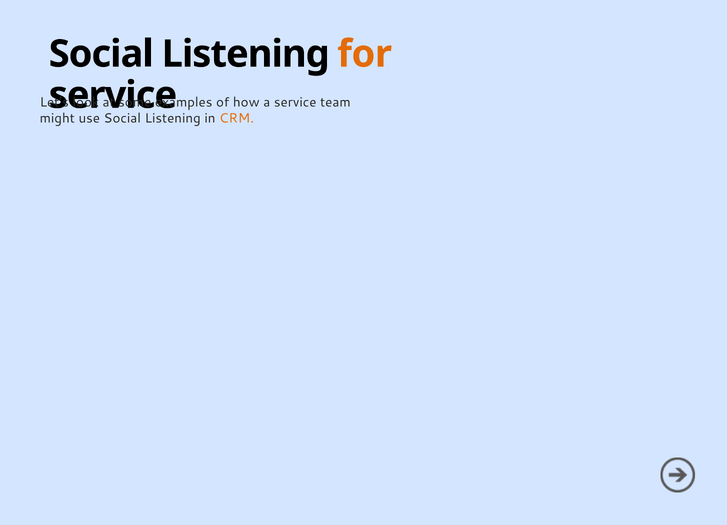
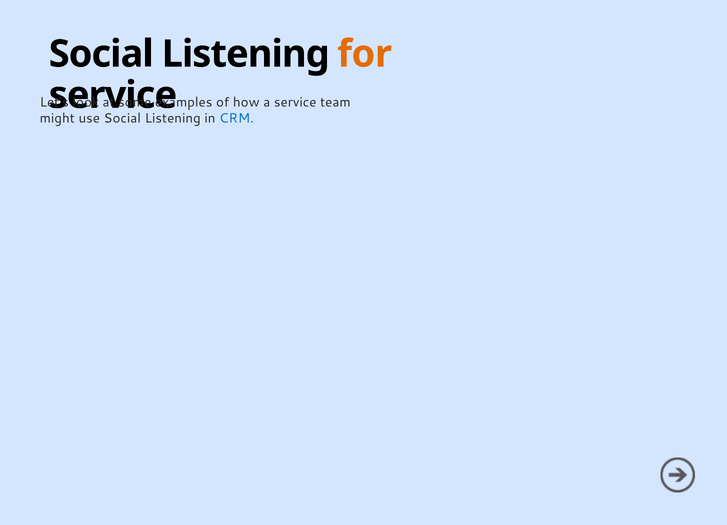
CRM colour: orange -> blue
